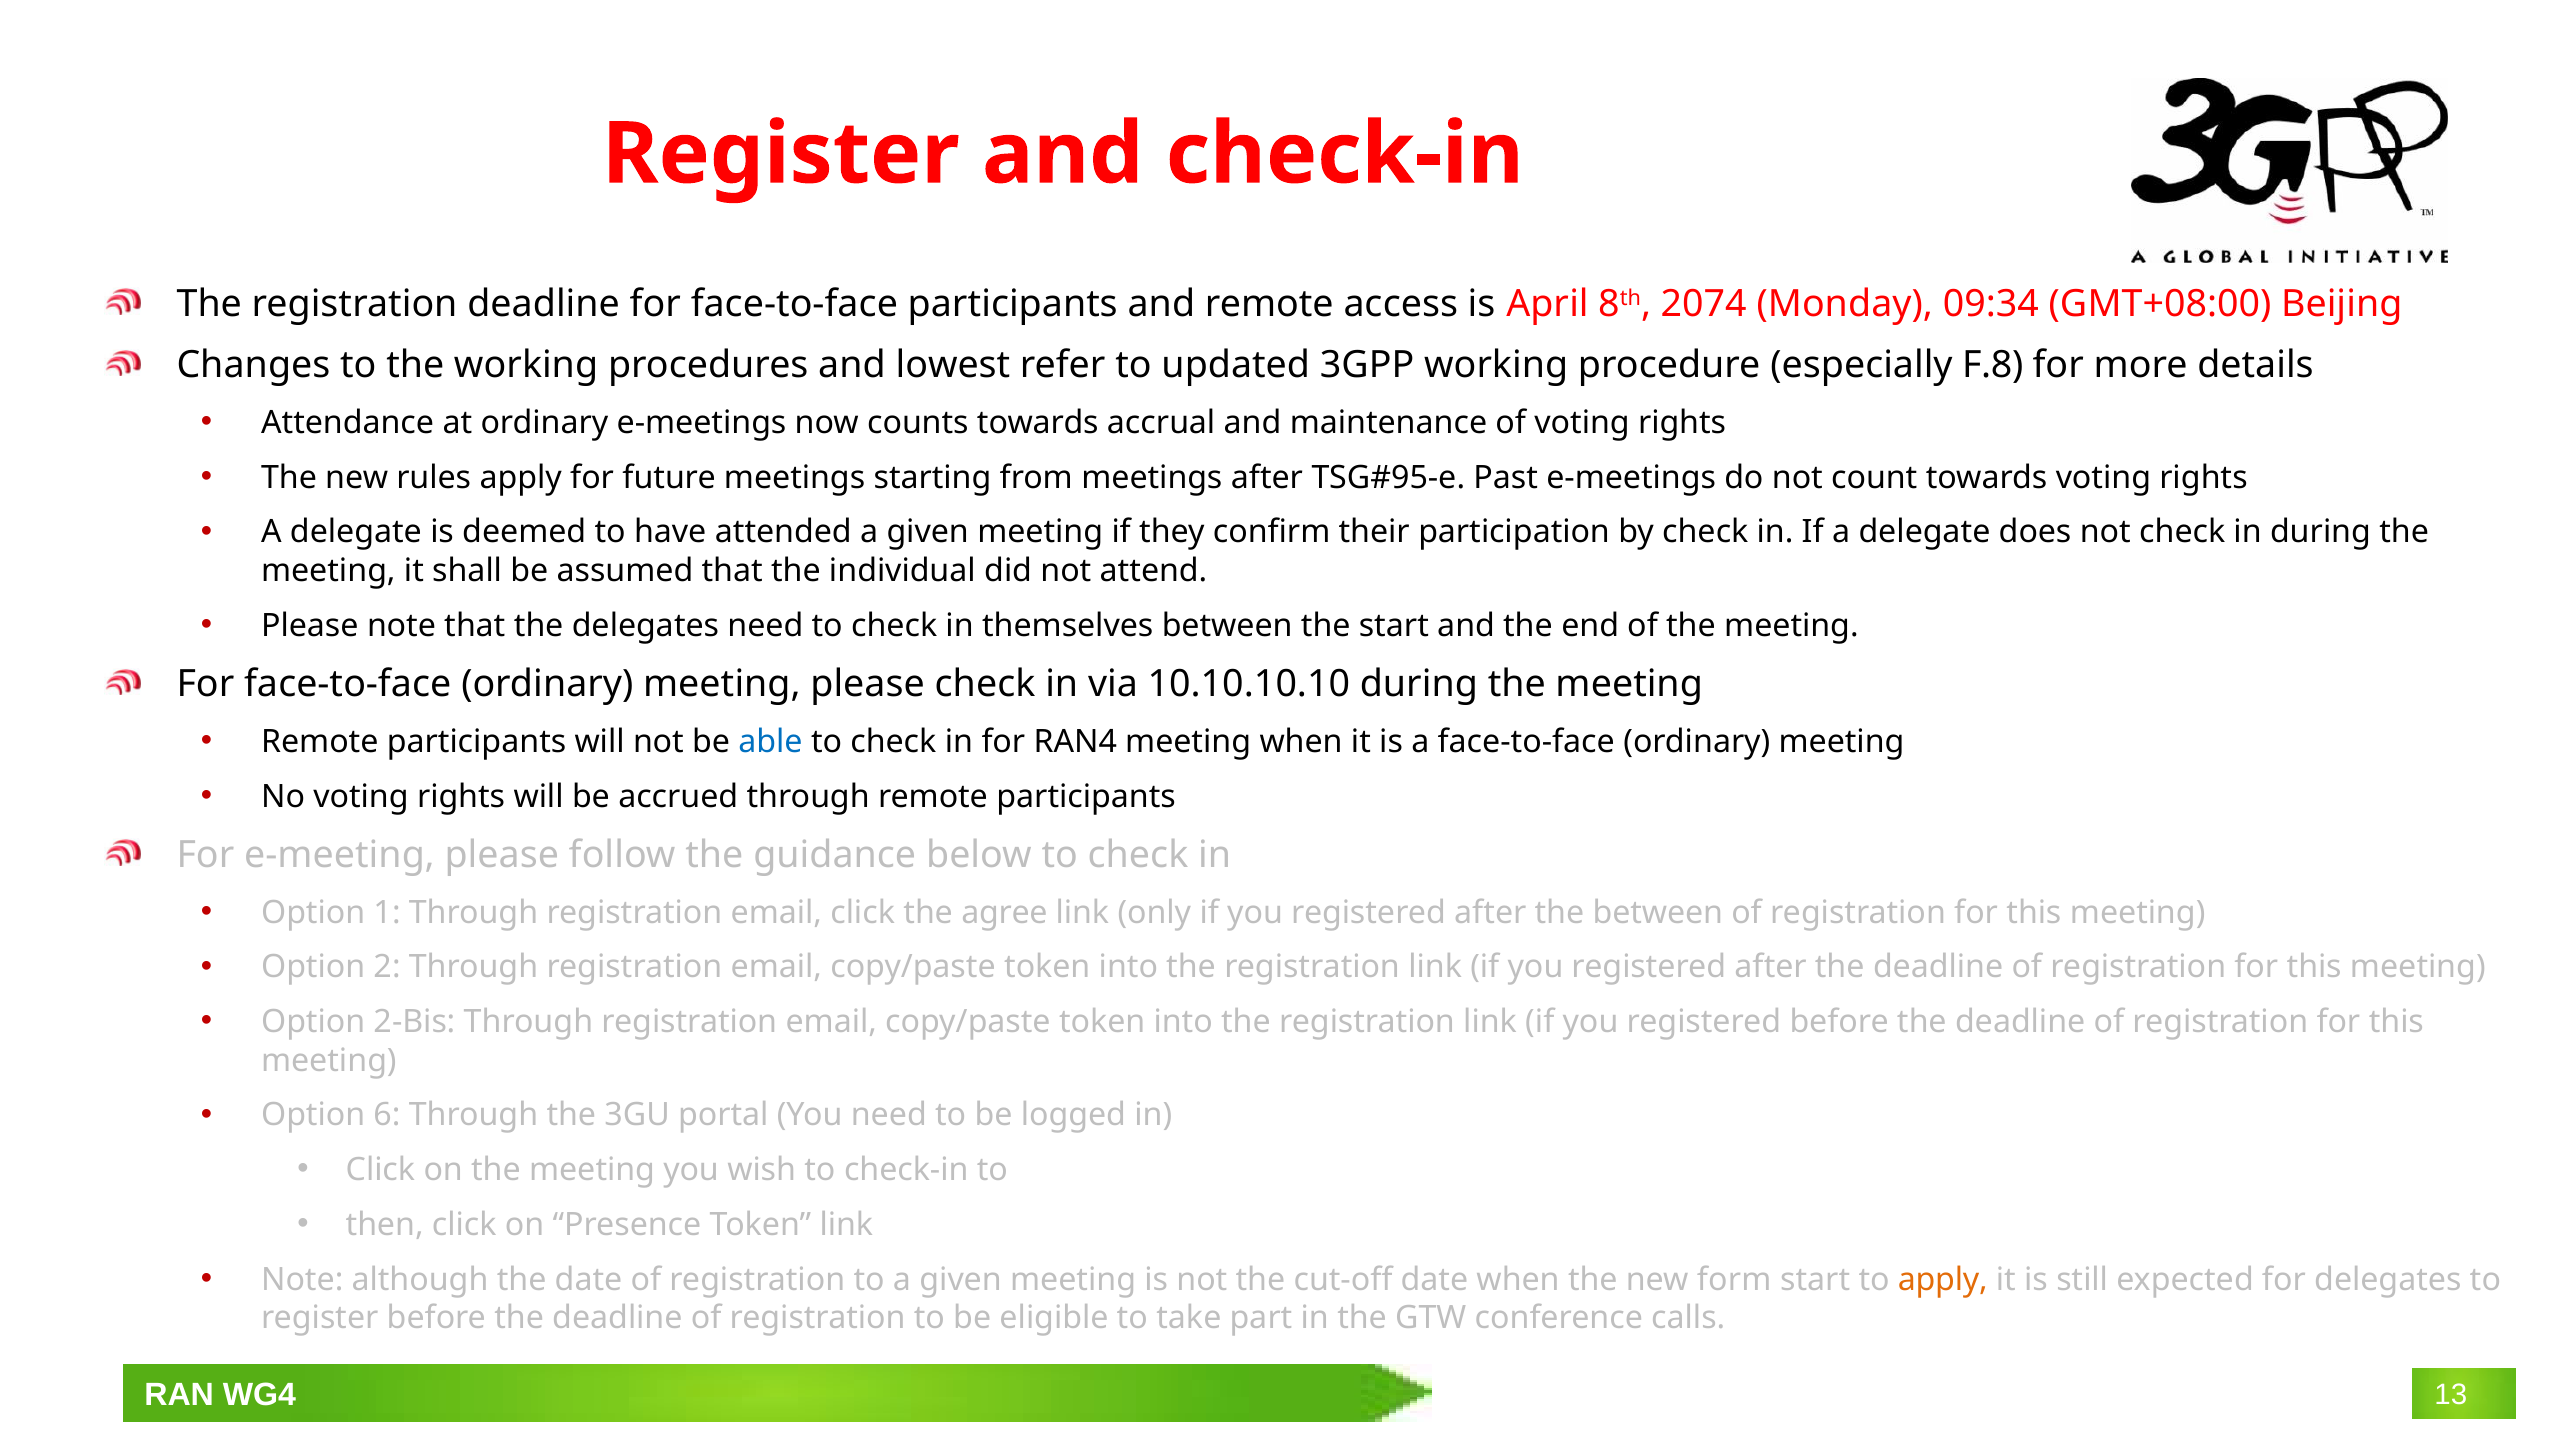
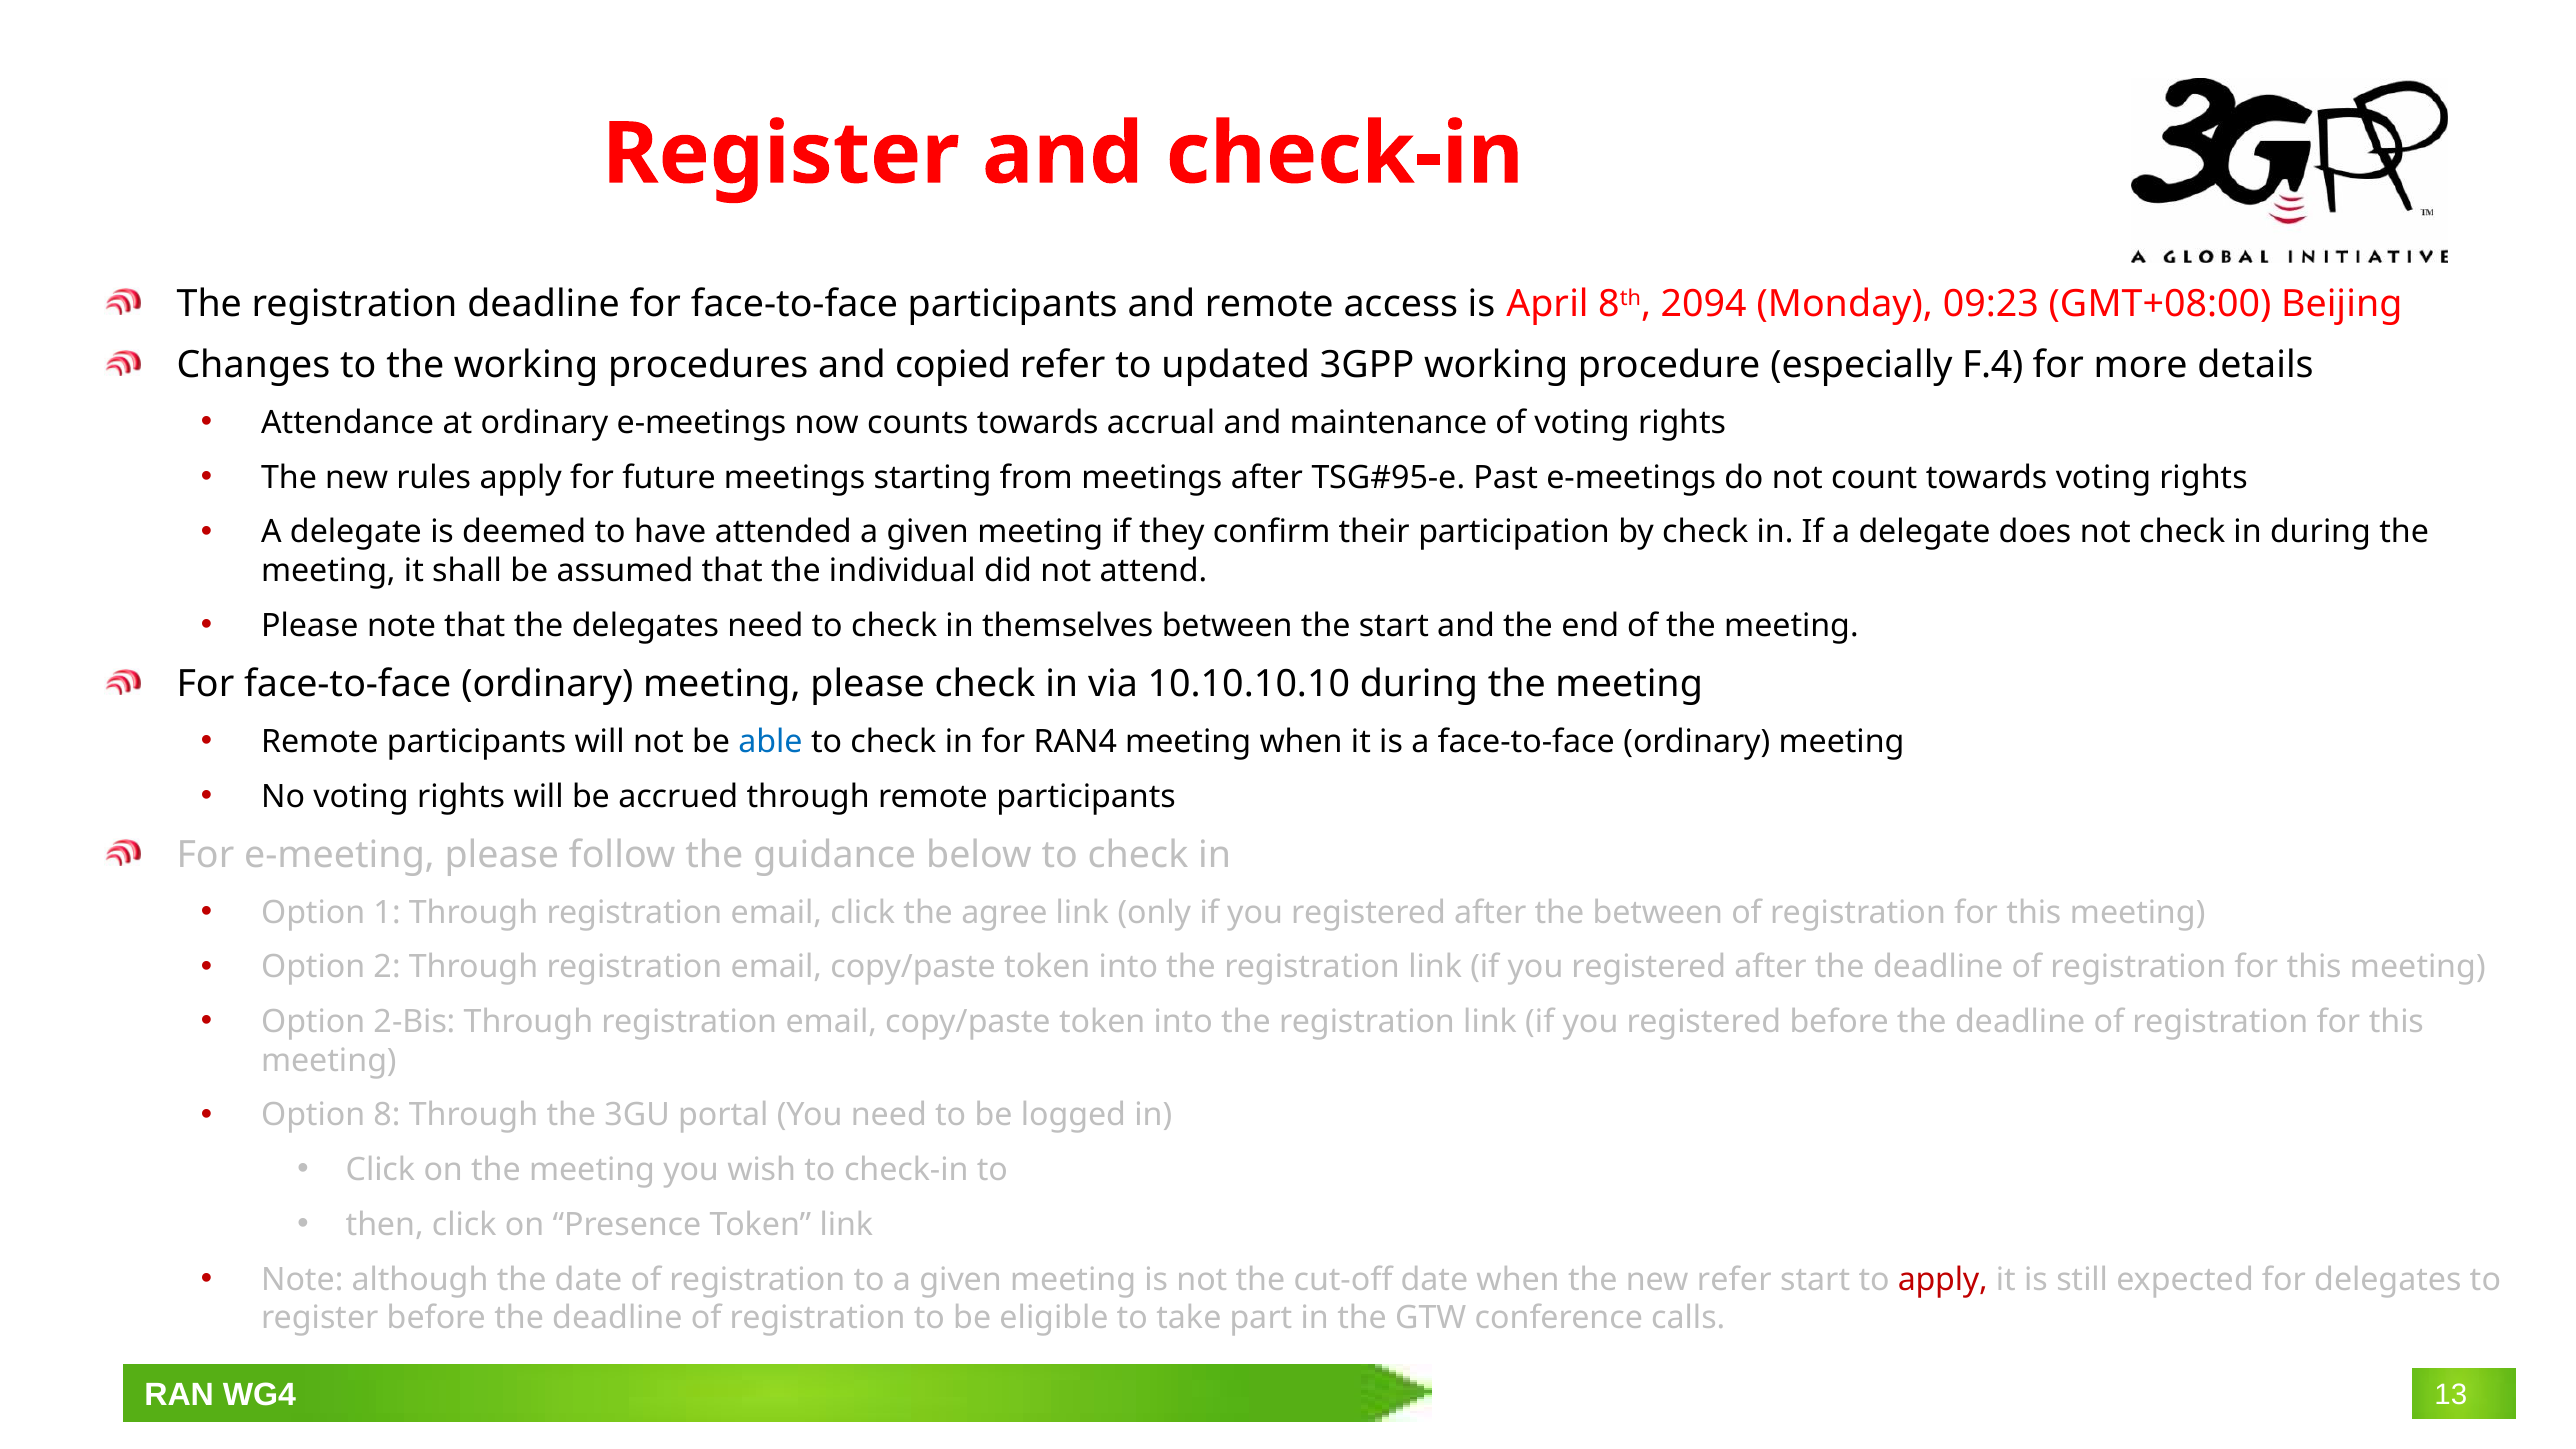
2074: 2074 -> 2094
09:34: 09:34 -> 09:23
lowest: lowest -> copied
F.8: F.8 -> F.4
6: 6 -> 8
new form: form -> refer
apply at (1943, 1280) colour: orange -> red
